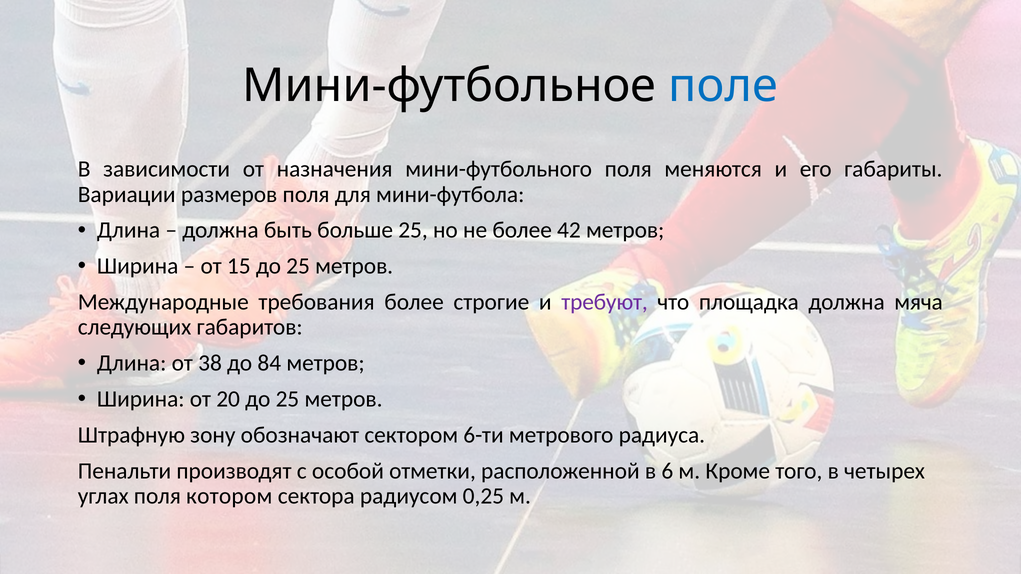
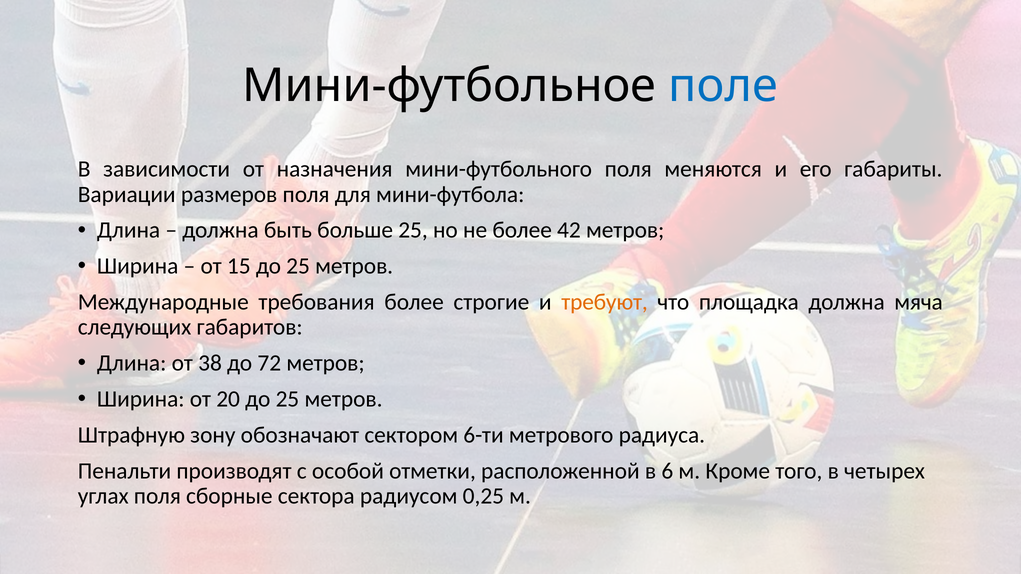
требуют colour: purple -> orange
84: 84 -> 72
котором: котором -> сборные
